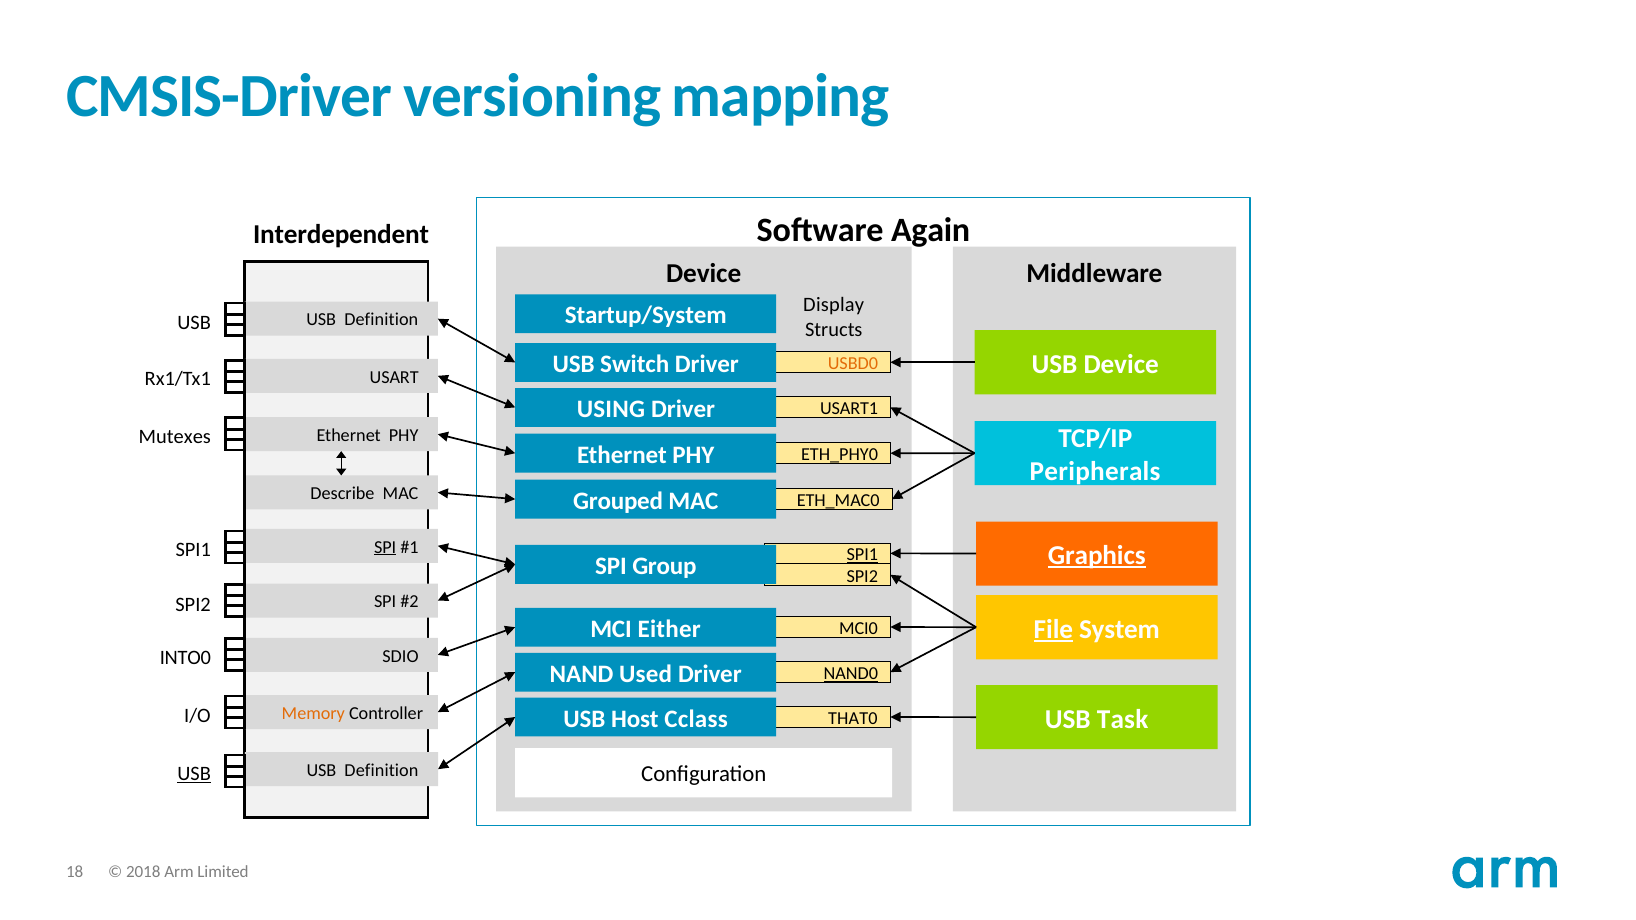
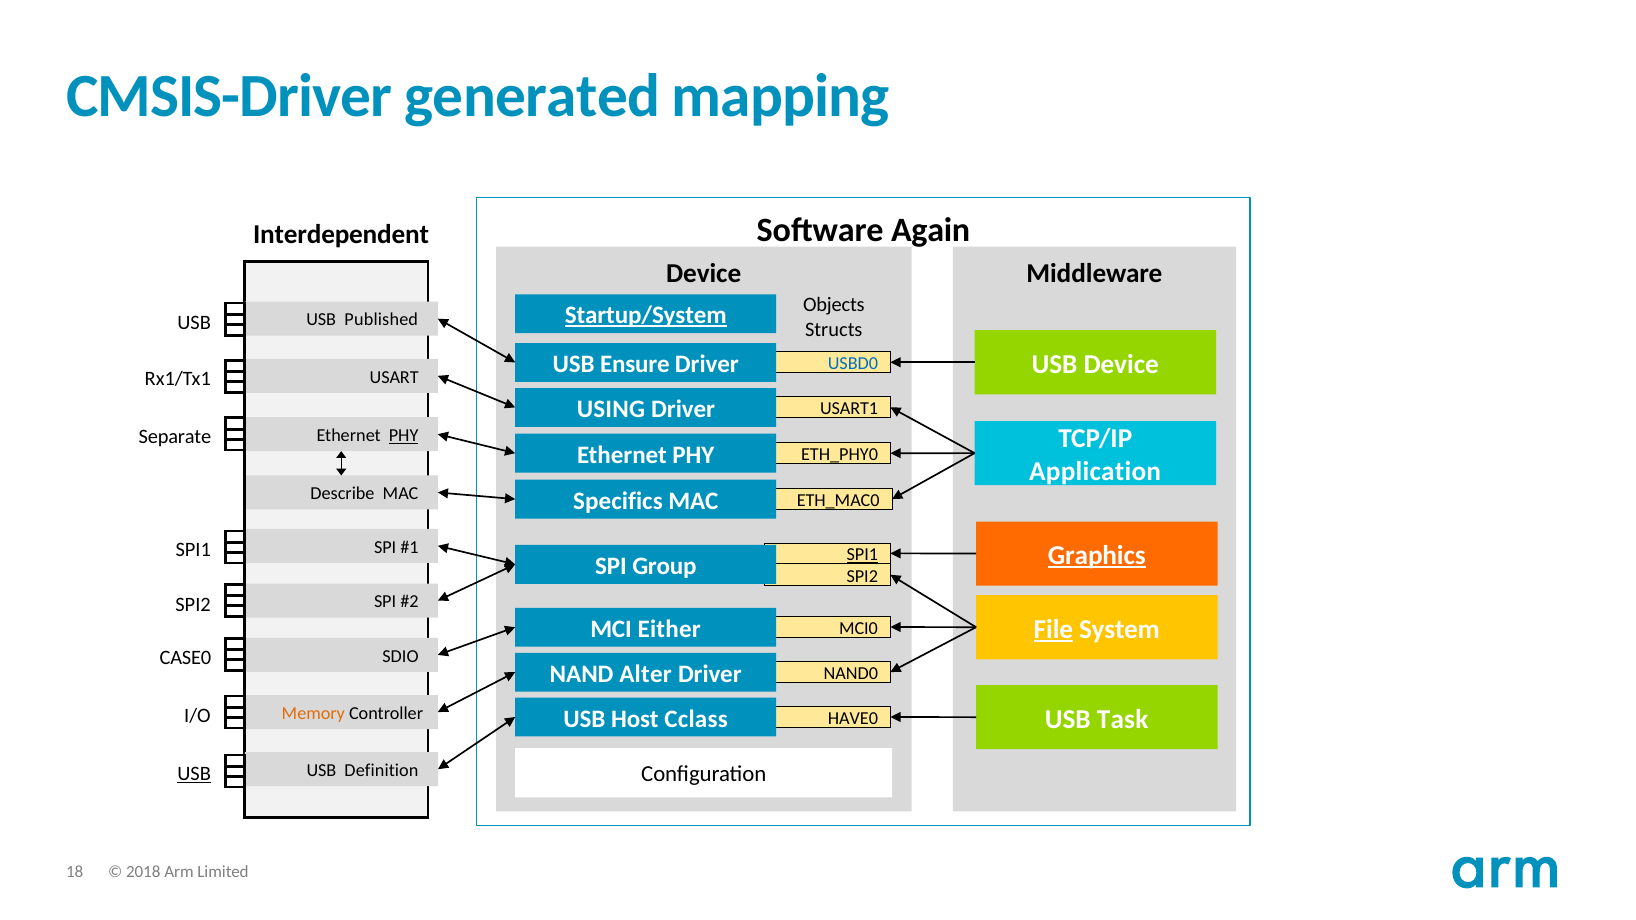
versioning: versioning -> generated
Display: Display -> Objects
Startup/System underline: none -> present
Definition at (381, 320): Definition -> Published
Switch: Switch -> Ensure
USBD0 colour: orange -> blue
PHY at (404, 436) underline: none -> present
Mutexes: Mutexes -> Separate
Peripherals: Peripherals -> Application
Grouped: Grouped -> Specifics
SPI at (385, 547) underline: present -> none
INTO0: INTO0 -> CASE0
Used: Used -> Alter
NAND0 underline: present -> none
THAT0: THAT0 -> HAVE0
